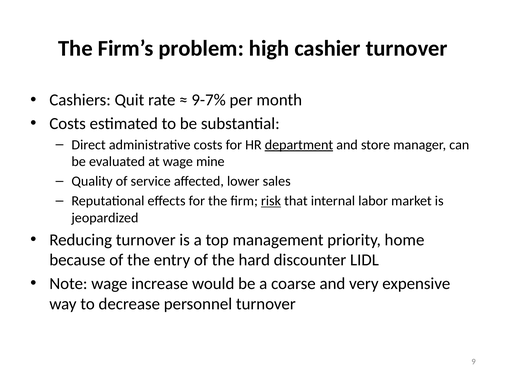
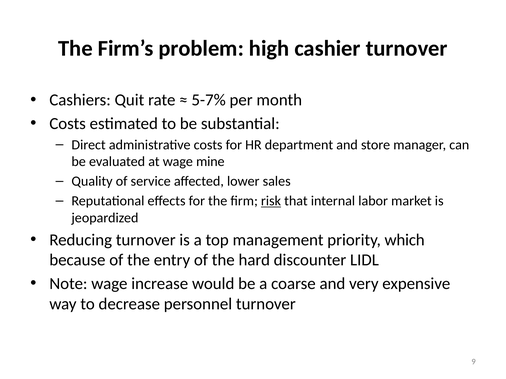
9-7%: 9-7% -> 5-7%
department underline: present -> none
home: home -> which
